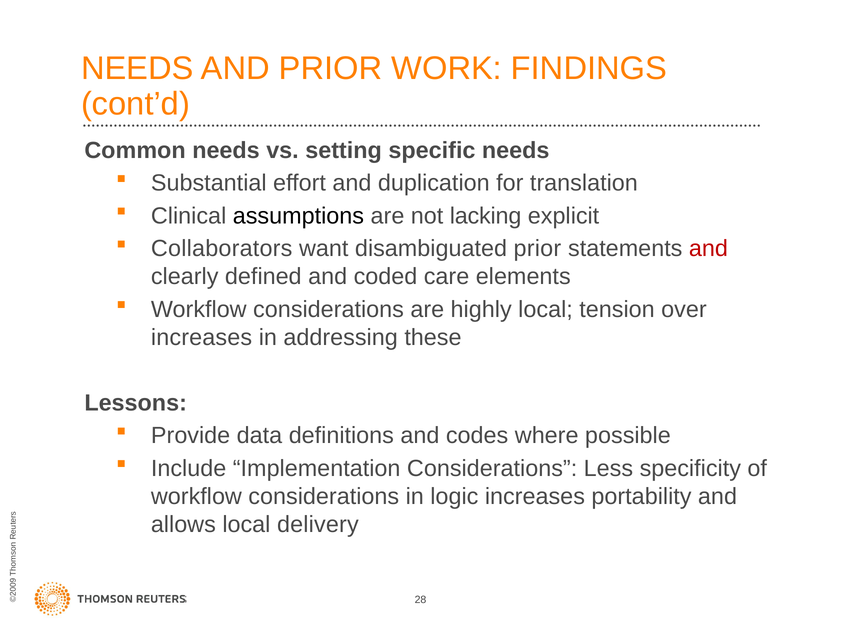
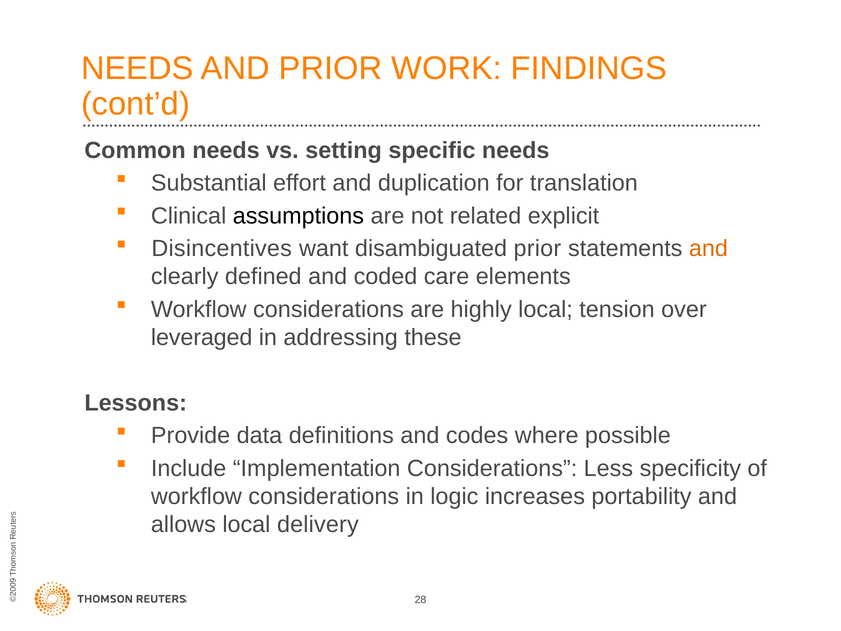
lacking: lacking -> related
Collaborators: Collaborators -> Disincentives
and at (708, 249) colour: red -> orange
increases at (202, 337): increases -> leveraged
